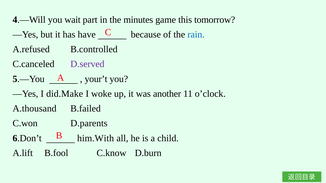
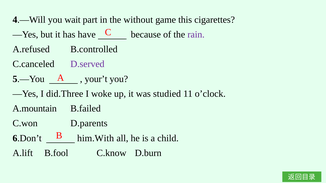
minutes: minutes -> without
tomorrow: tomorrow -> cigarettes
rain colour: blue -> purple
did.Make: did.Make -> did.Three
another: another -> studied
A.thousand: A.thousand -> A.mountain
